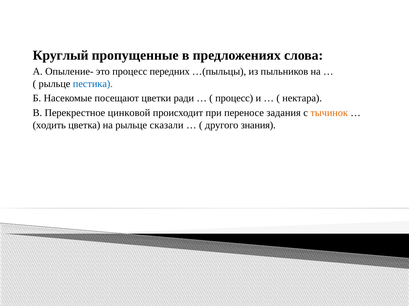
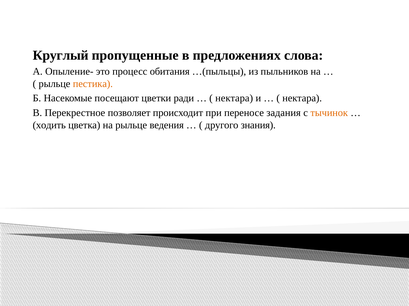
передних: передних -> обитания
пестика colour: blue -> orange
процесс at (234, 98): процесс -> нектара
цинковой: цинковой -> позволяет
сказали: сказали -> ведения
